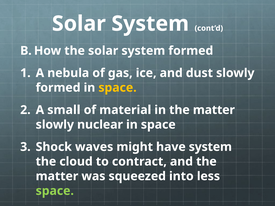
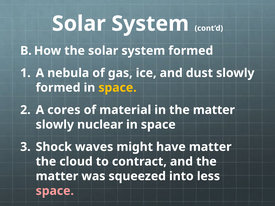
small: small -> cores
have system: system -> matter
space at (55, 191) colour: light green -> pink
